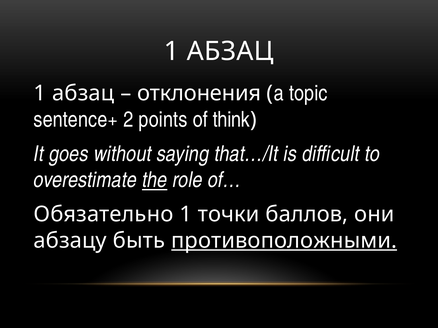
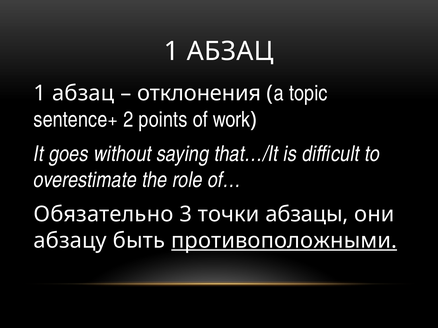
think: think -> work
the underline: present -> none
Обязательно 1: 1 -> 3
баллов: баллов -> абзацы
